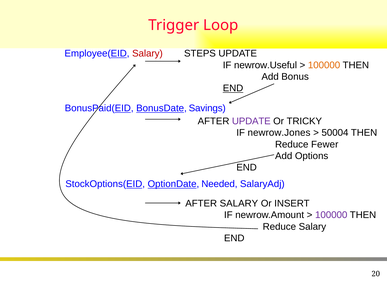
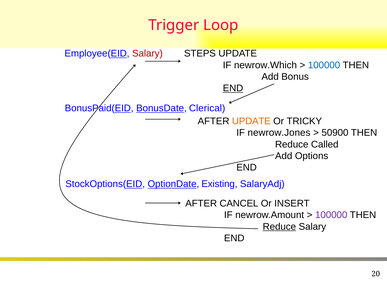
newrow.Useful: newrow.Useful -> newrow.Which
100000 at (324, 65) colour: orange -> blue
Savings: Savings -> Clerical
UPDATE at (251, 121) colour: purple -> orange
50004: 50004 -> 50900
Fewer: Fewer -> Called
Needed: Needed -> Existing
AFTER SALARY: SALARY -> CANCEL
Reduce at (279, 227) underline: none -> present
